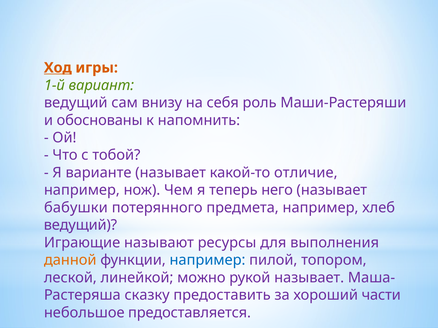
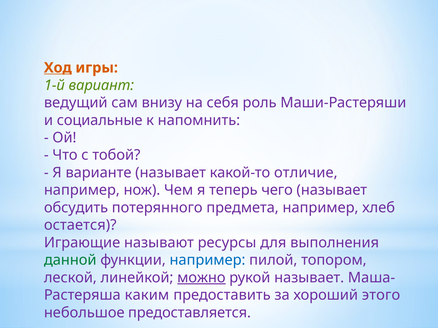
обоснованы: обоснованы -> социальные
него: него -> чего
бабушки: бабушки -> обсудить
ведущий at (80, 225): ведущий -> остается
данной colour: orange -> green
можно underline: none -> present
сказку: сказку -> каким
части: части -> этого
